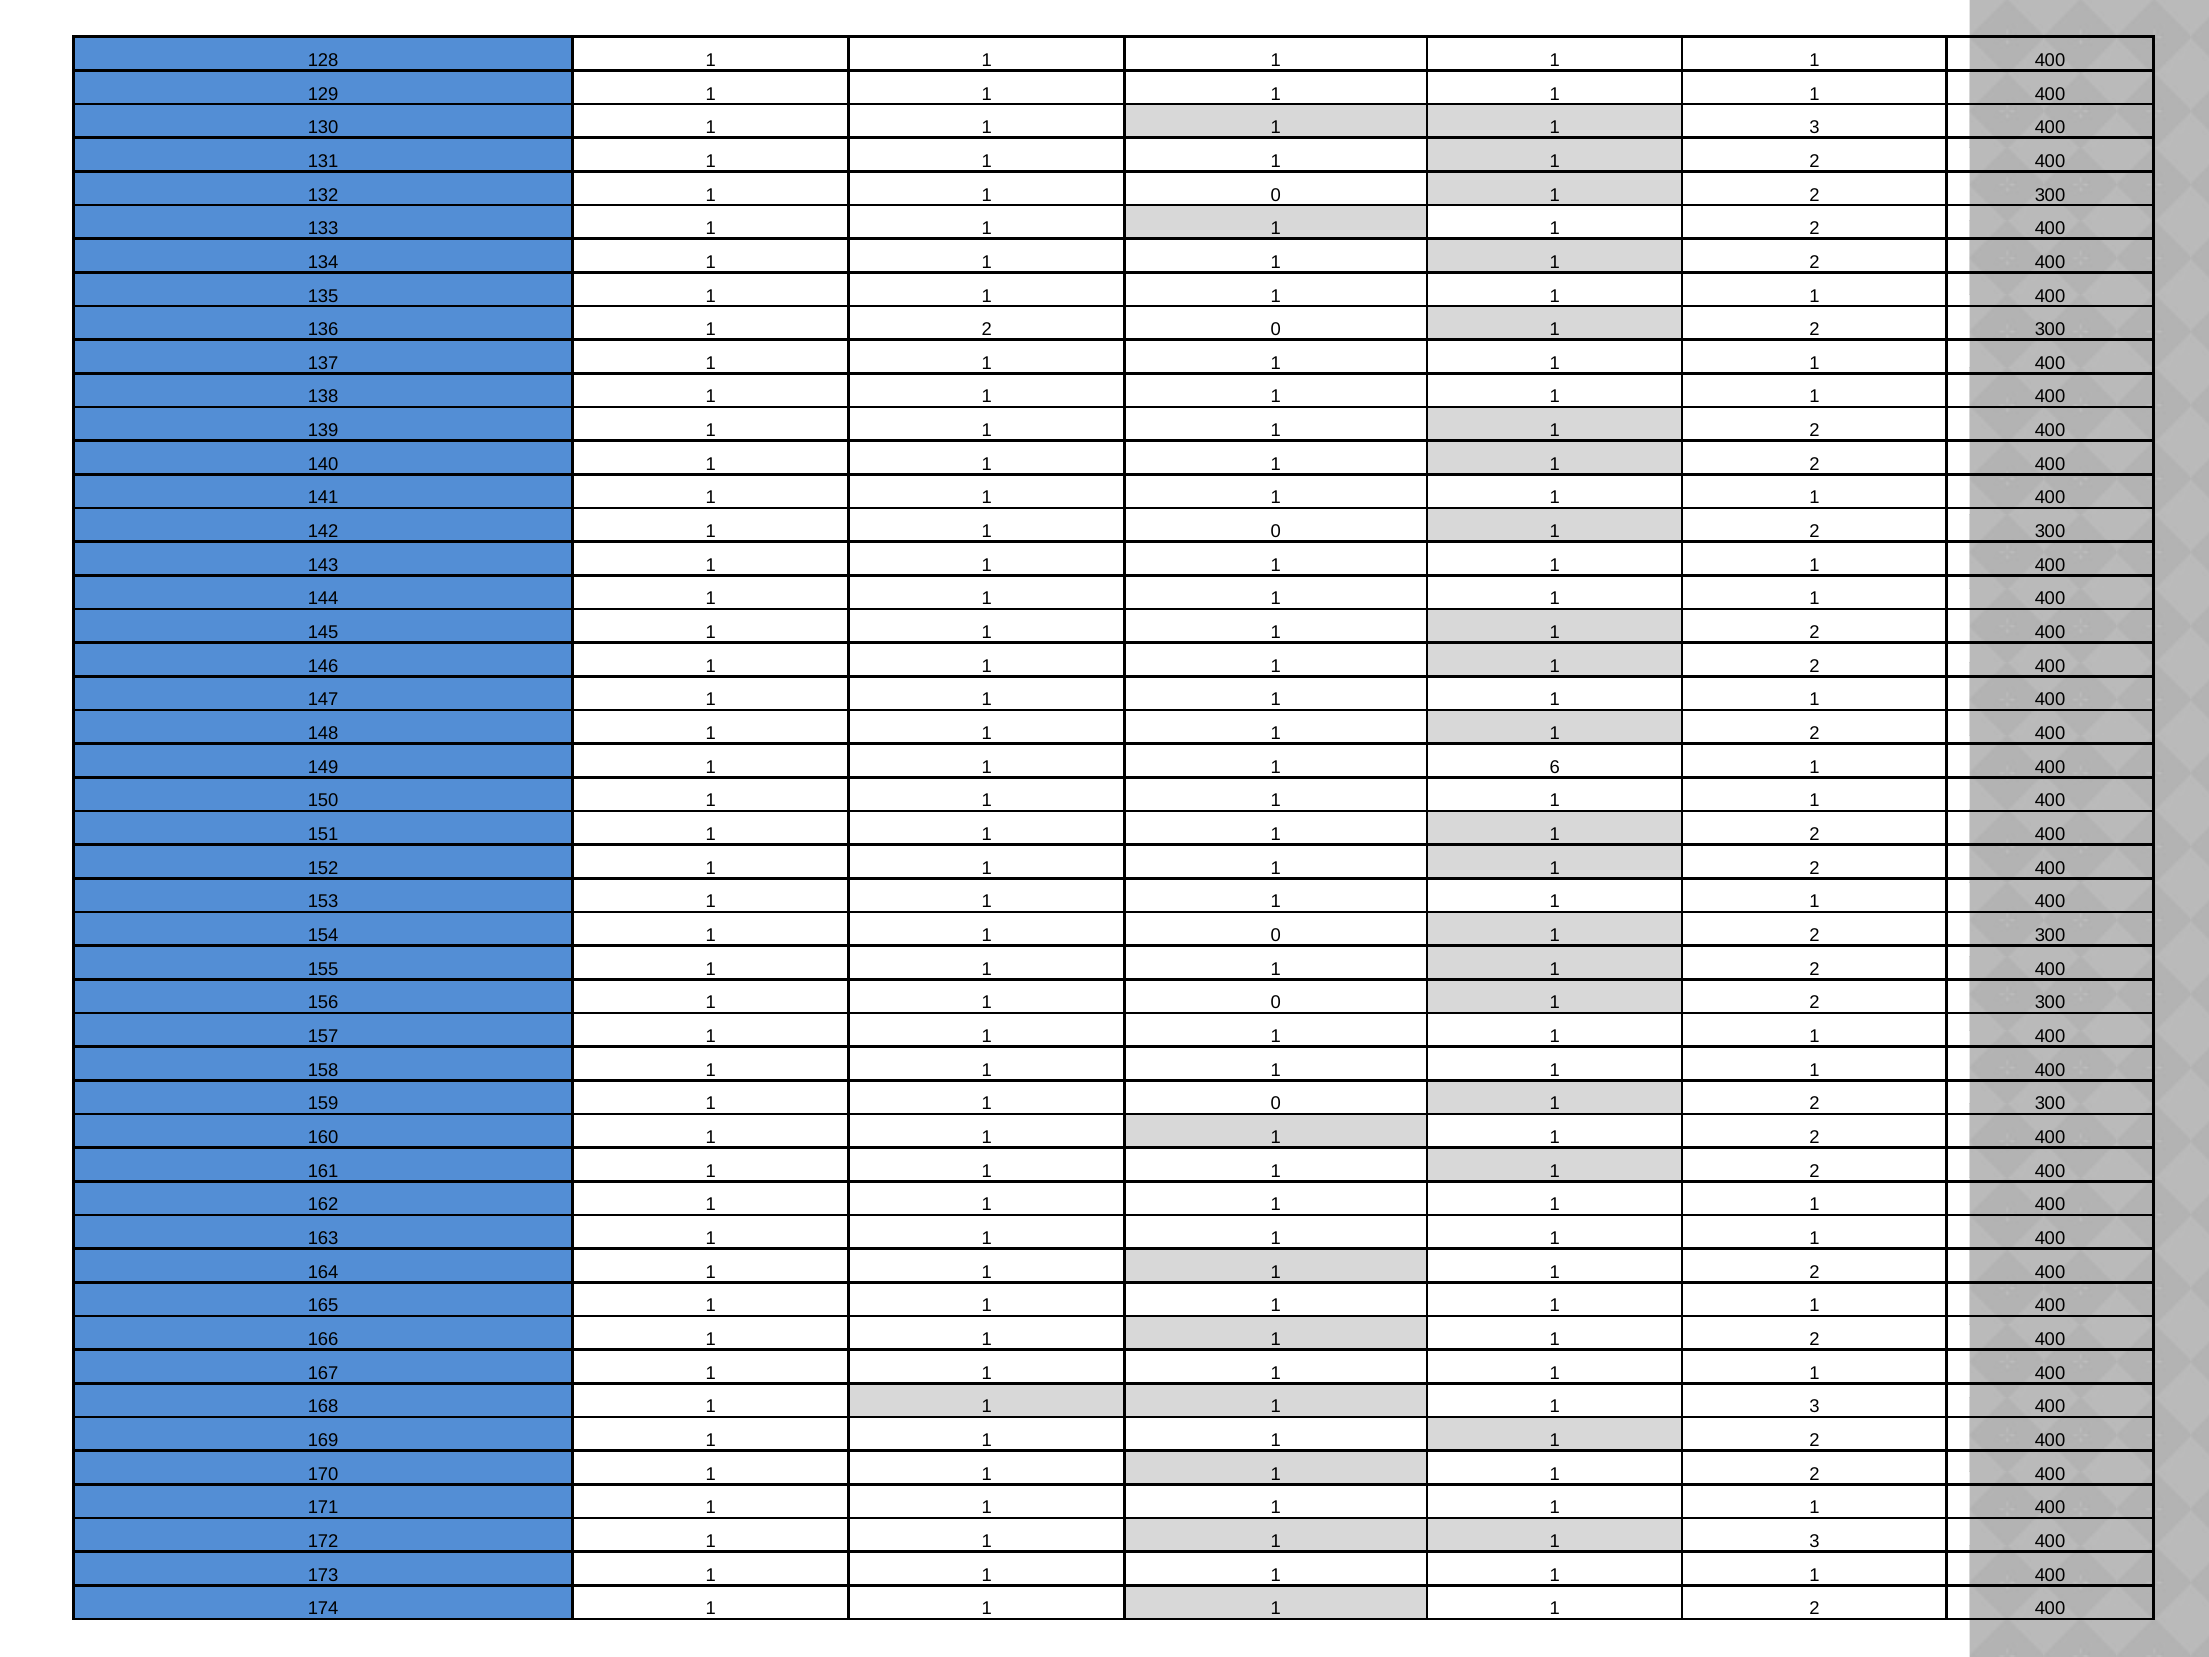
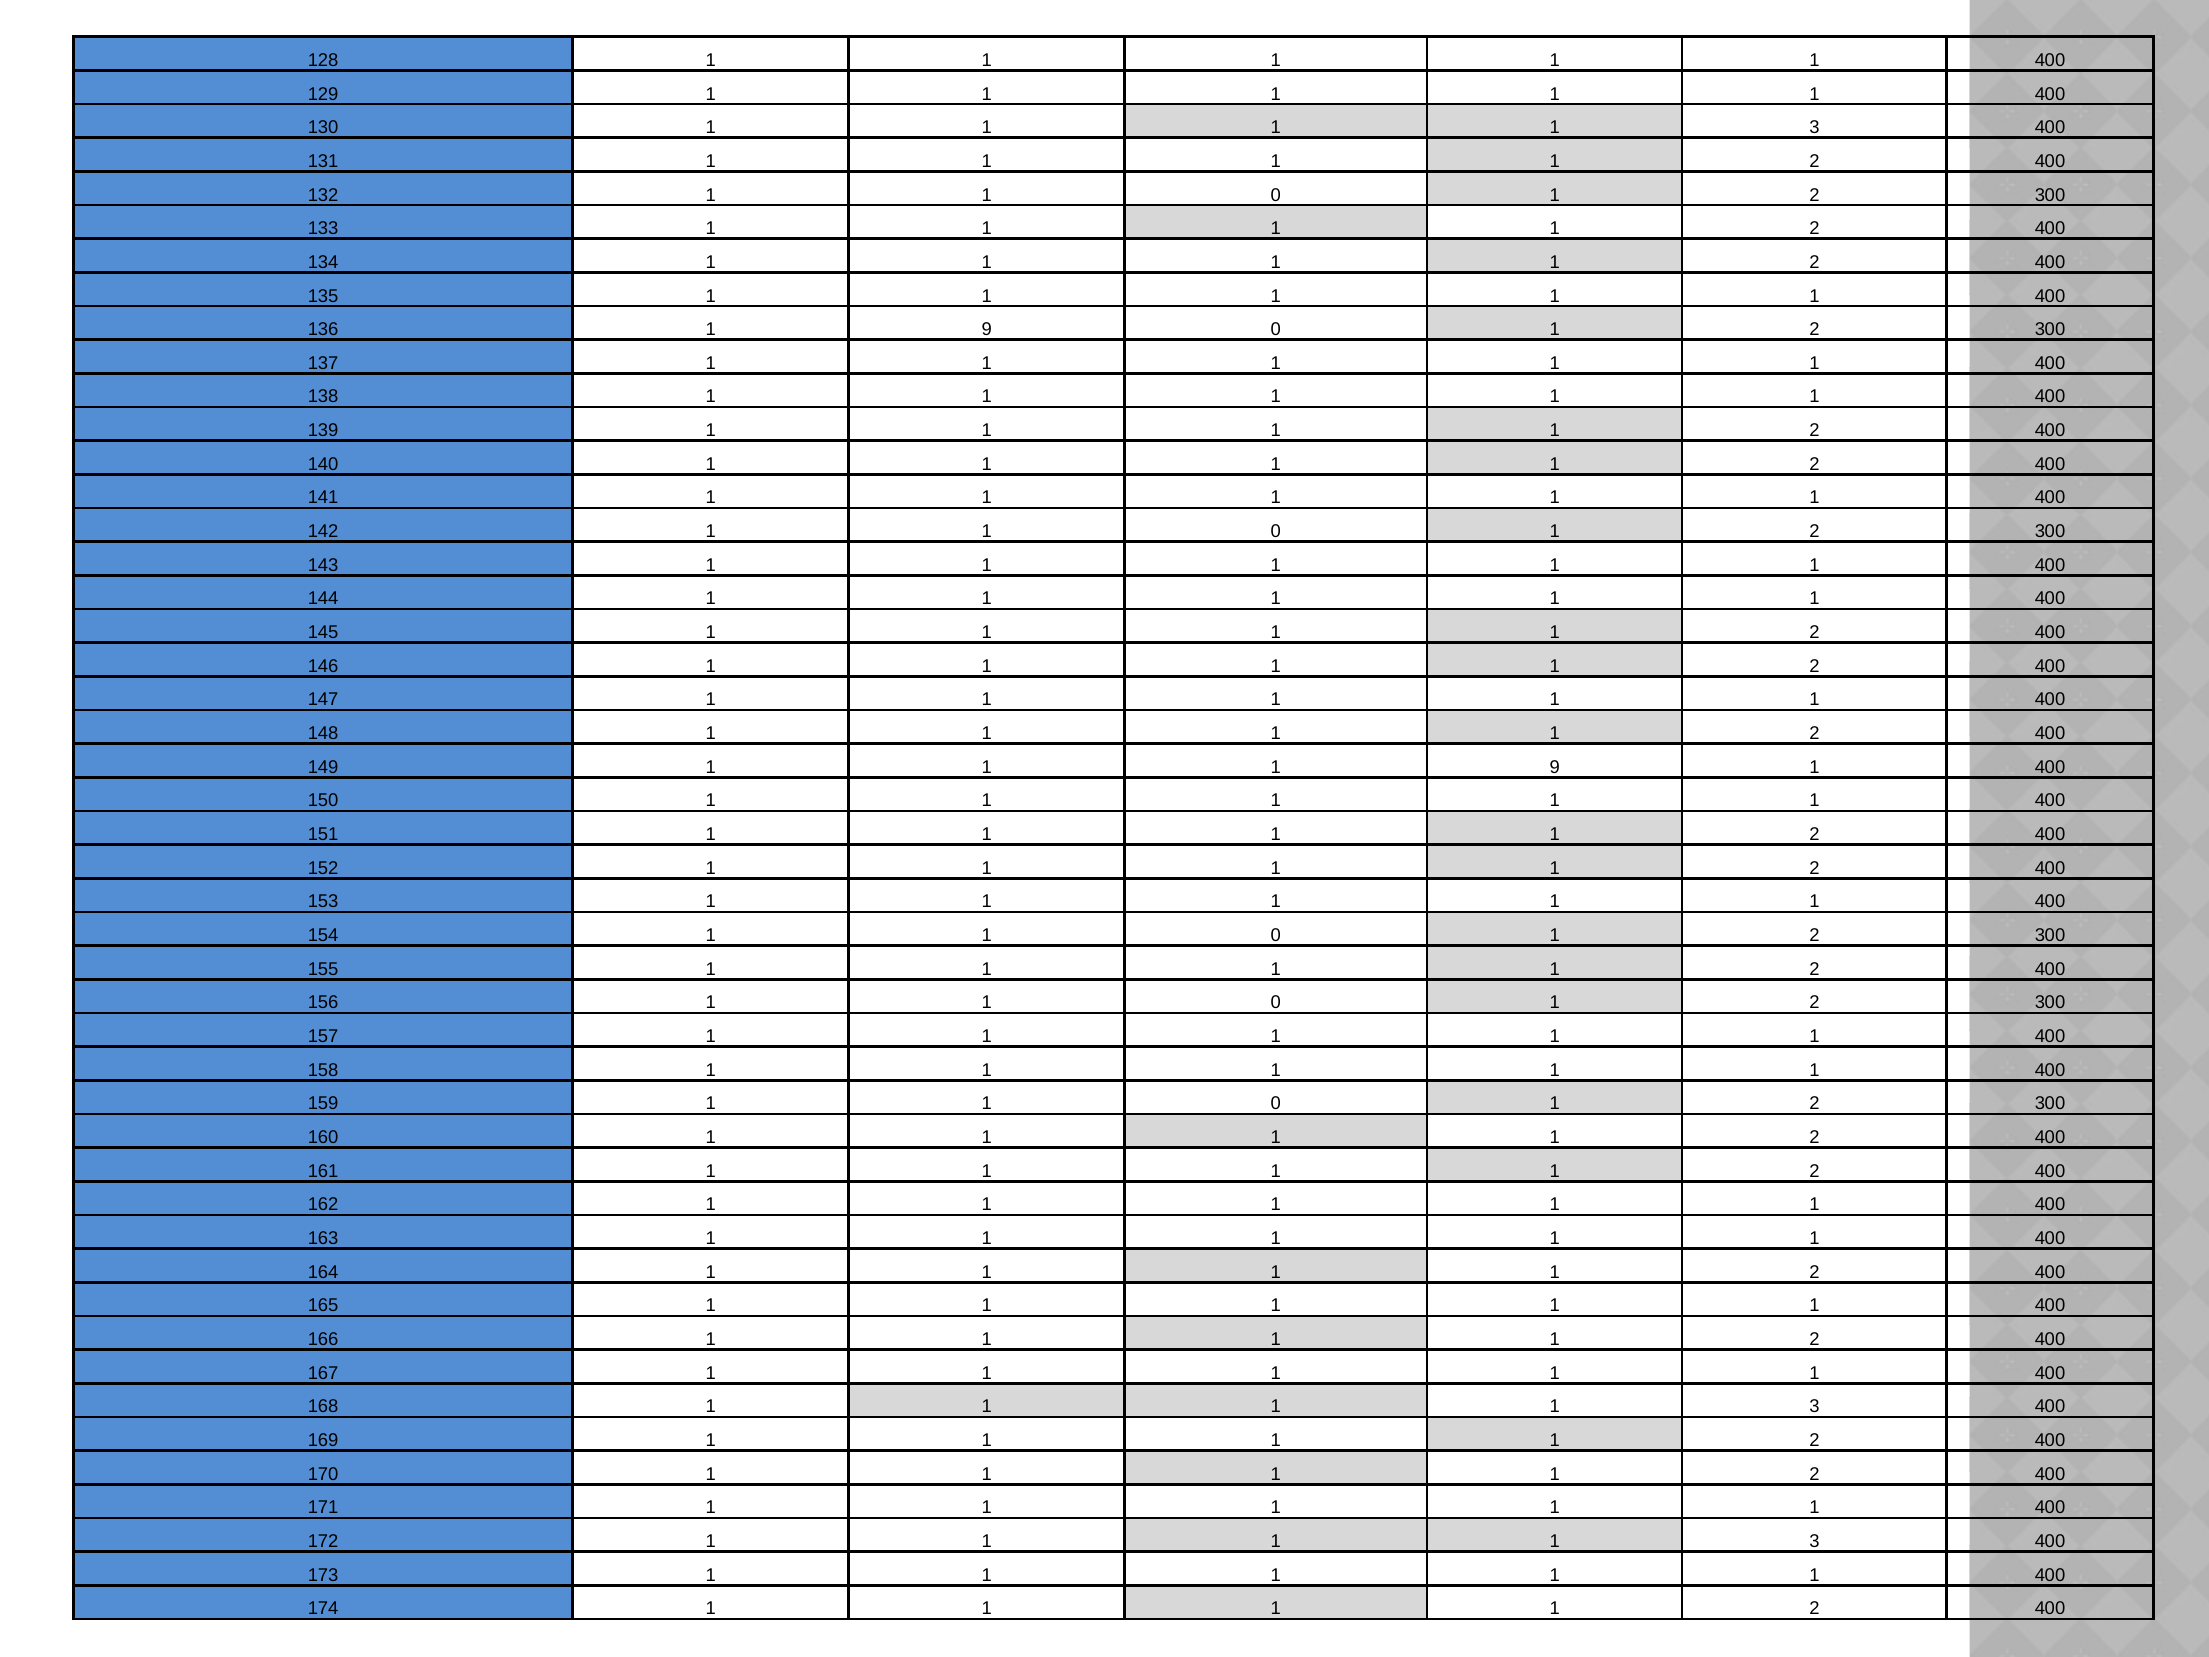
136 1 2: 2 -> 9
1 1 6: 6 -> 9
